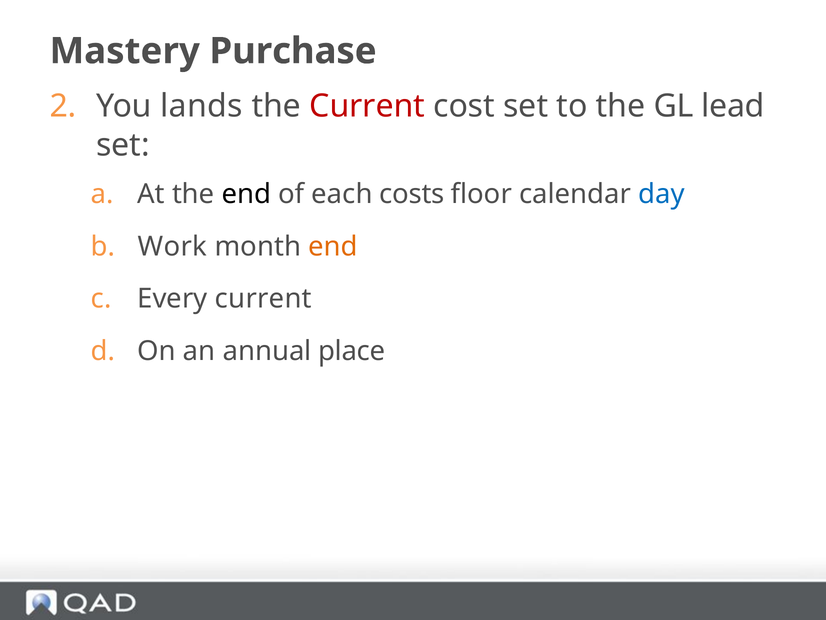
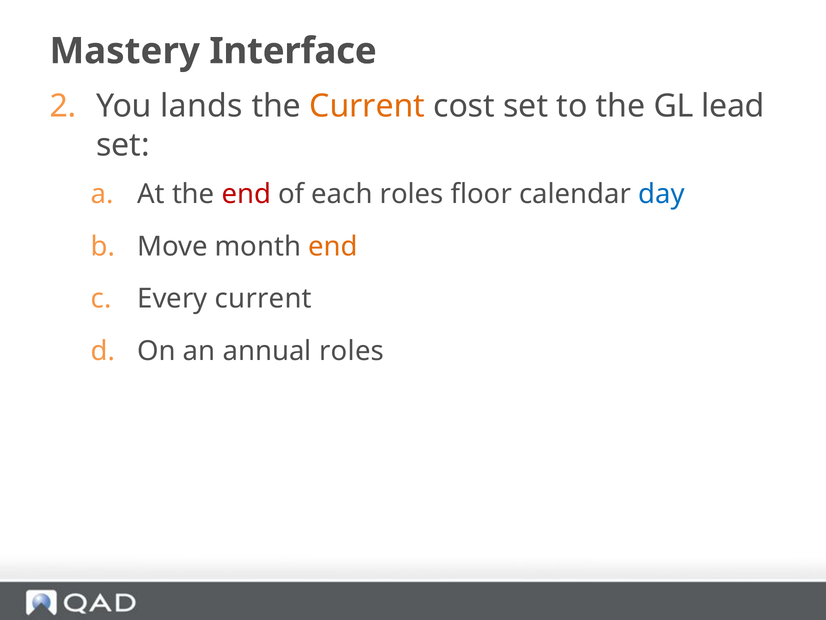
Purchase: Purchase -> Interface
Current at (367, 106) colour: red -> orange
end at (246, 194) colour: black -> red
each costs: costs -> roles
Work: Work -> Move
annual place: place -> roles
